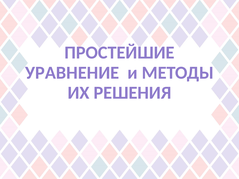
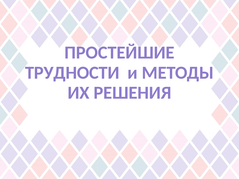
УРАВНЕНИЕ: УРАВНЕНИЕ -> ТРУДНОСТИ
